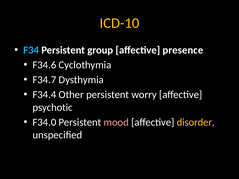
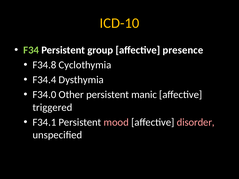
F34 colour: light blue -> light green
F34.6: F34.6 -> F34.8
F34.7: F34.7 -> F34.4
F34.4: F34.4 -> F34.0
worry: worry -> manic
psychotic: psychotic -> triggered
F34.0: F34.0 -> F34.1
disorder colour: yellow -> pink
